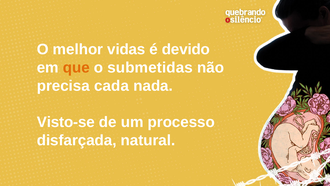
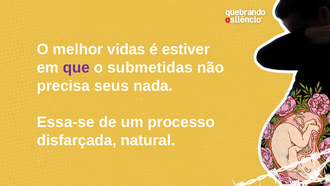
devido: devido -> estiver
que colour: orange -> purple
cada: cada -> seus
Visto-se: Visto-se -> Essa-se
